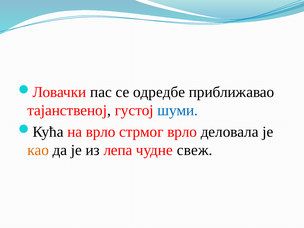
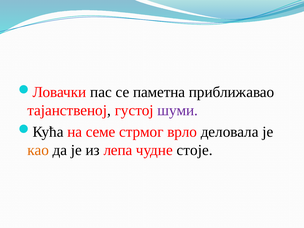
одредбе: одредбе -> паметна
шуми colour: blue -> purple
на врло: врло -> семе
свеж: свеж -> стоје
